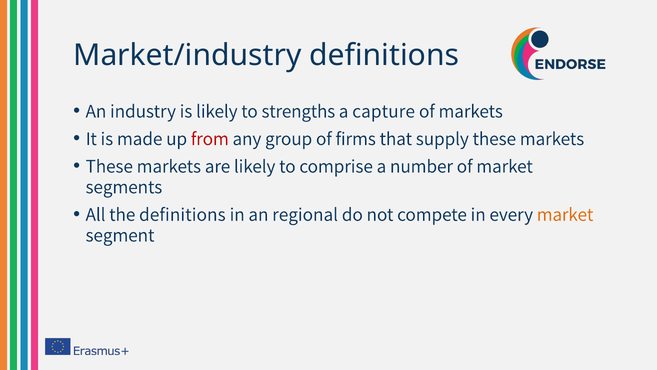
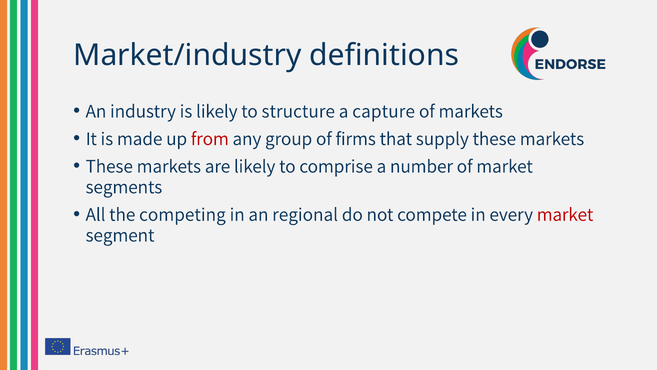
strengths: strengths -> structure
the definitions: definitions -> competing
market at (565, 214) colour: orange -> red
